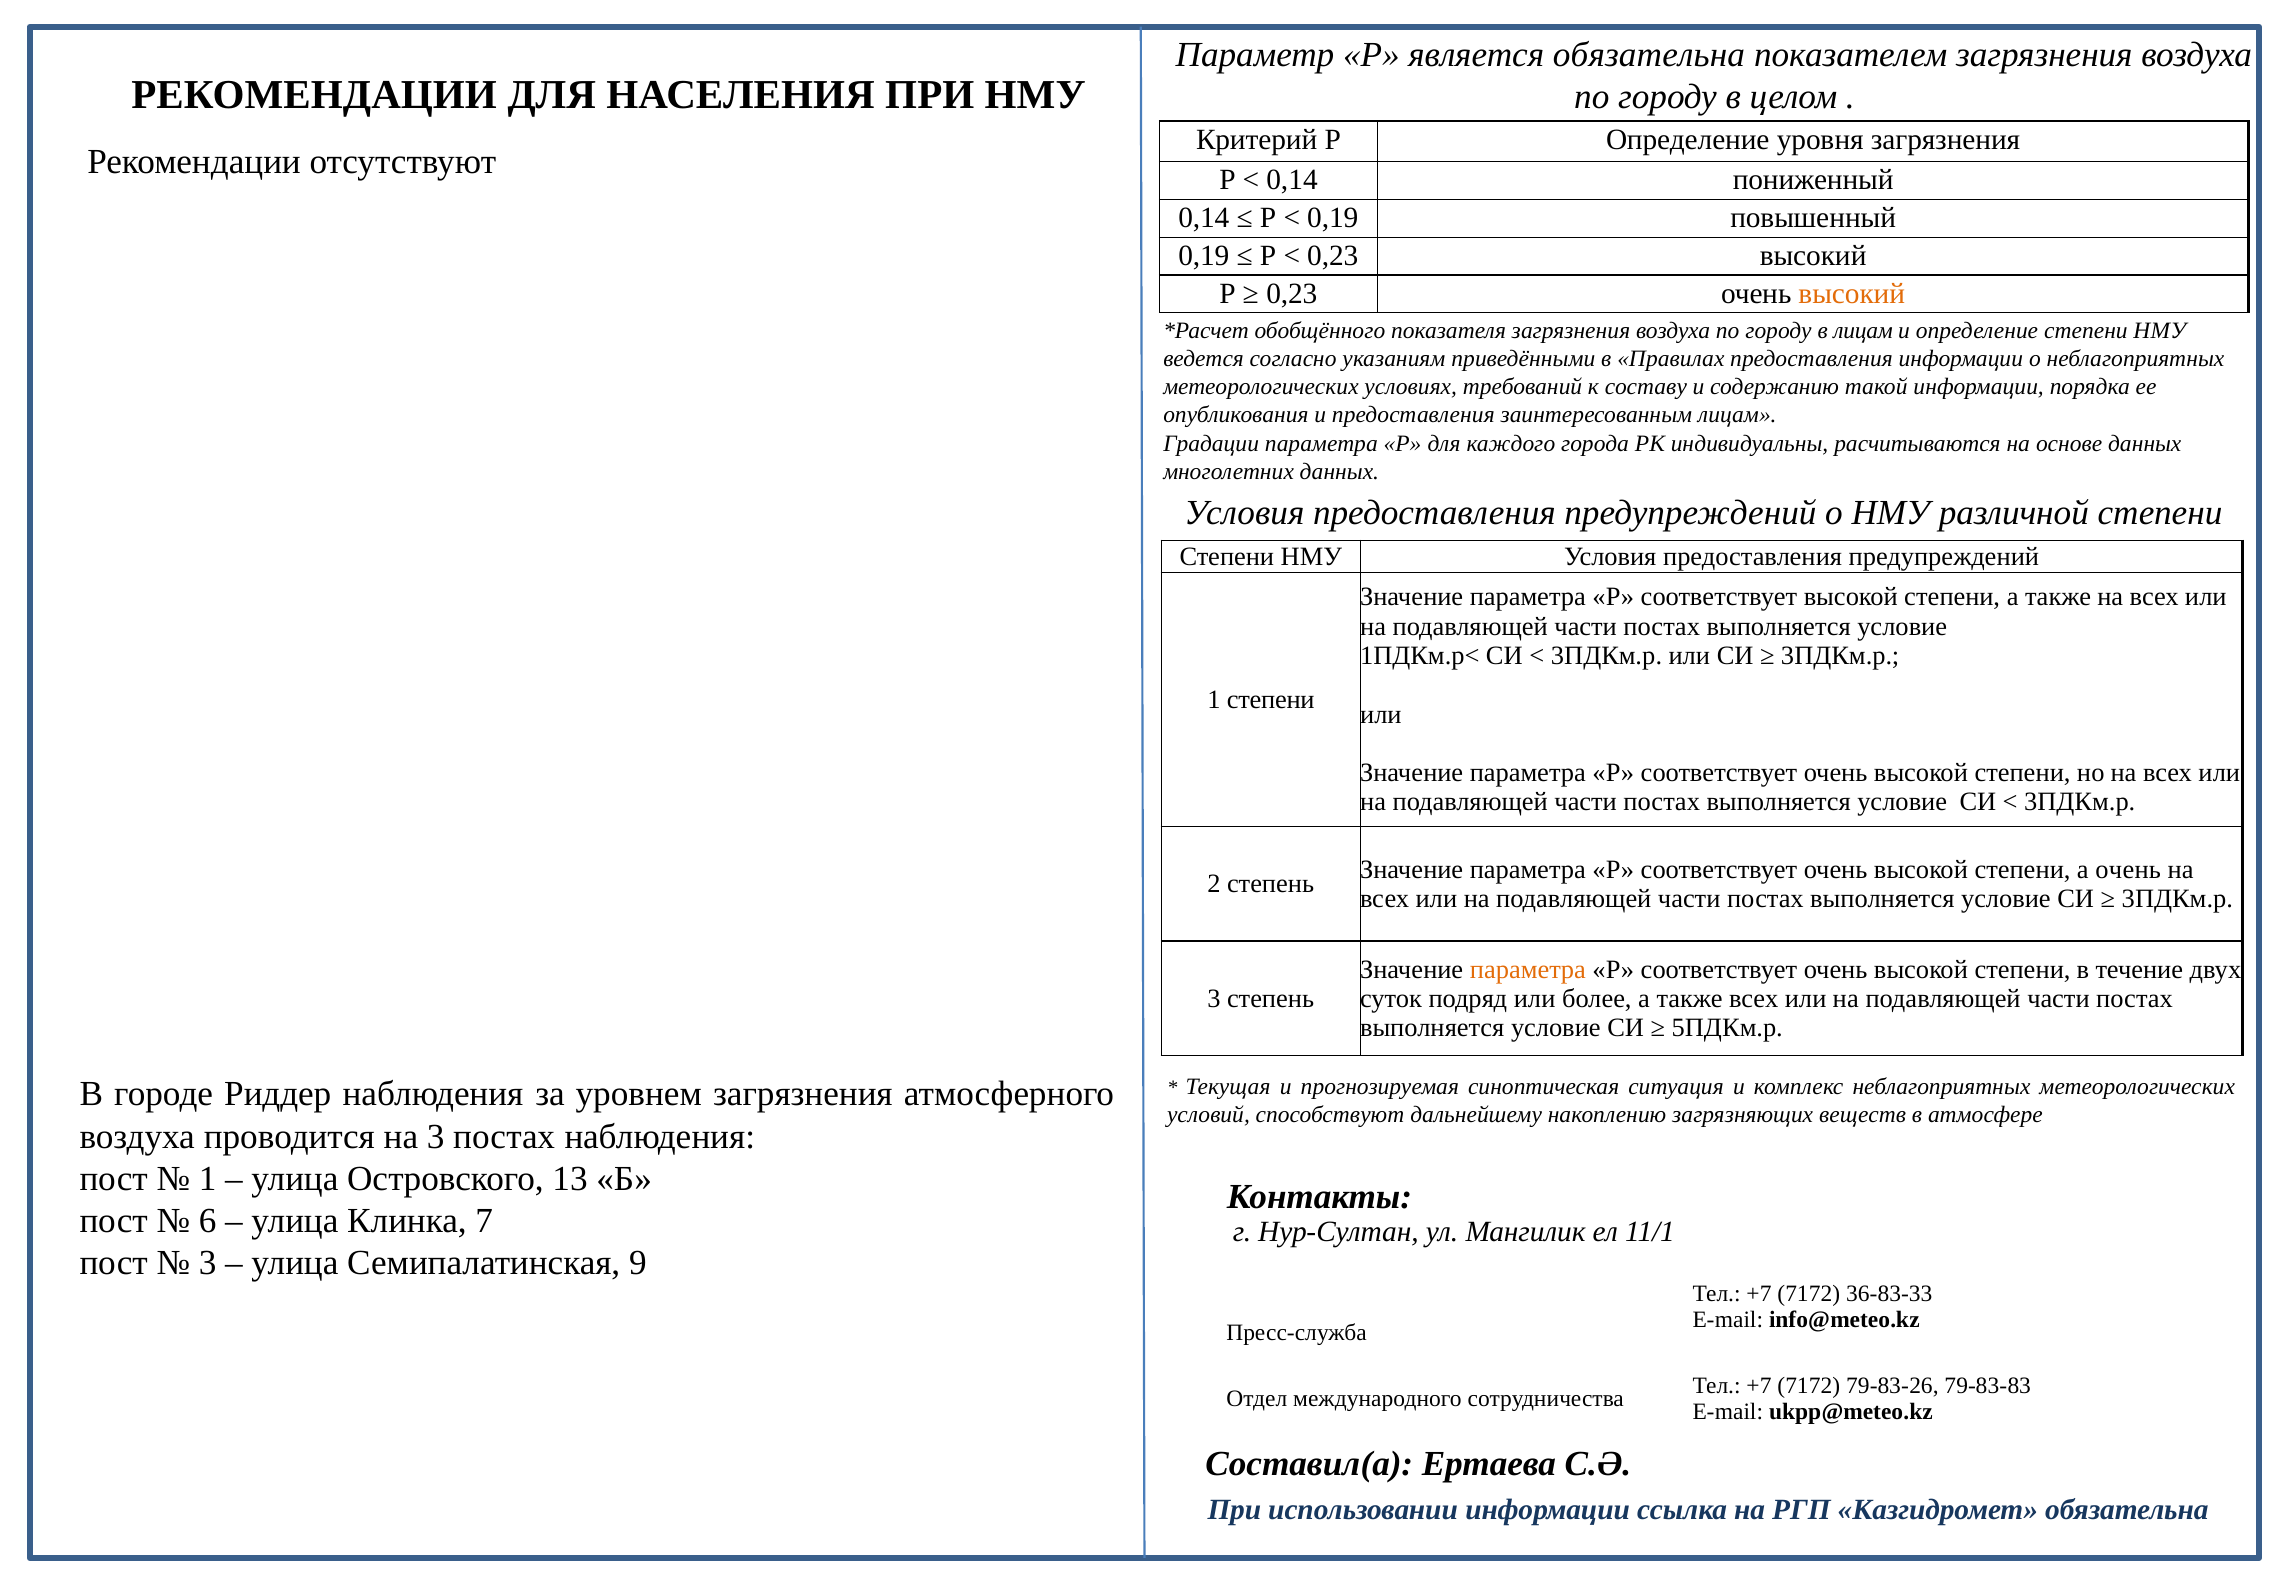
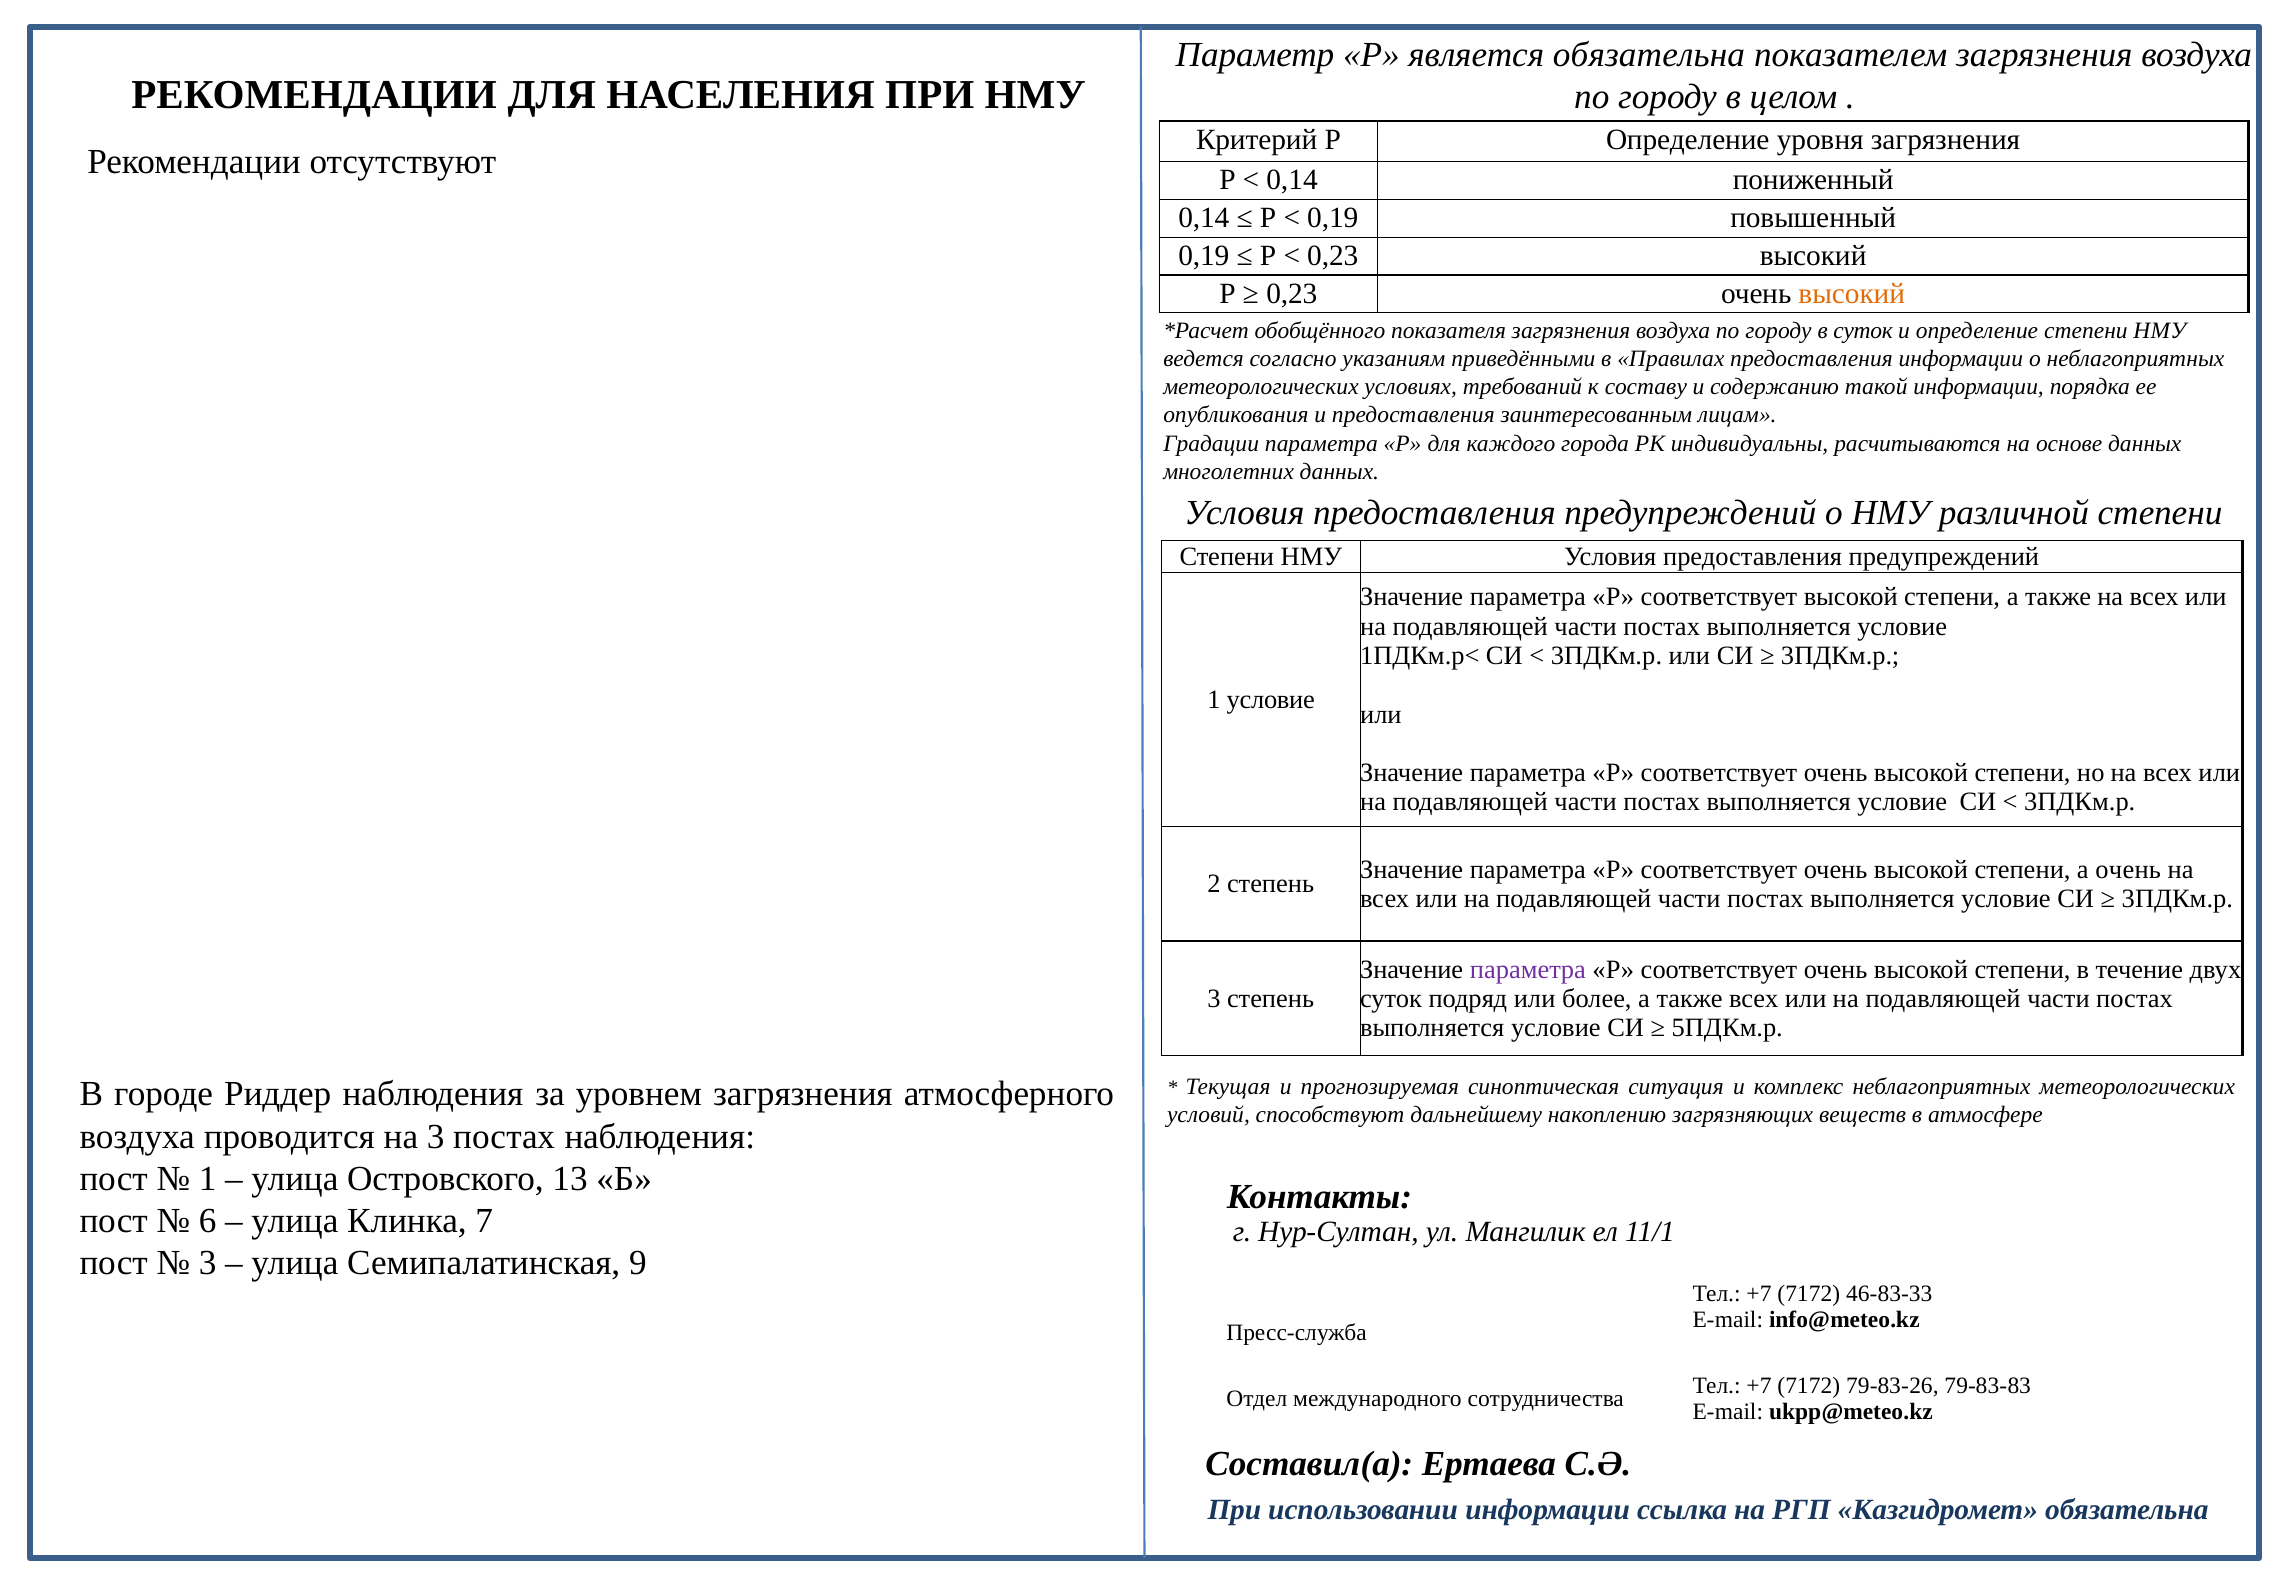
в лицам: лицам -> суток
1 степени: степени -> условие
параметра at (1528, 969) colour: orange -> purple
36-83-33: 36-83-33 -> 46-83-33
